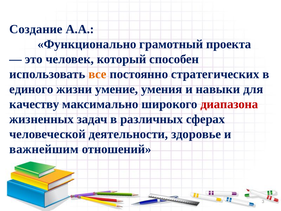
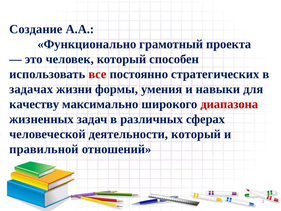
все colour: orange -> red
единого: единого -> задачах
умение: умение -> формы
деятельности здоровье: здоровье -> который
важнейшим: важнейшим -> правильной
